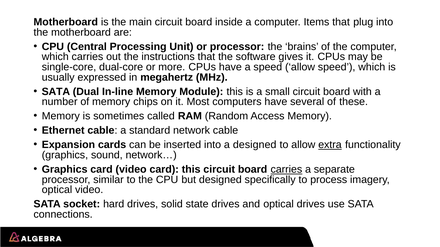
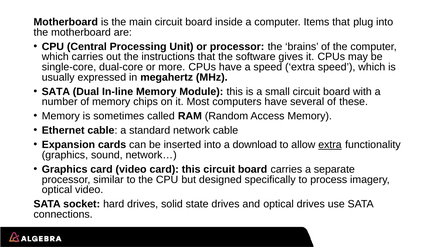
speed allow: allow -> extra
a designed: designed -> download
carries at (286, 170) underline: present -> none
